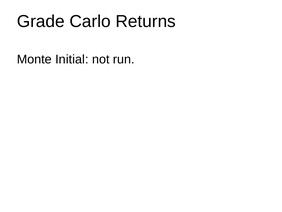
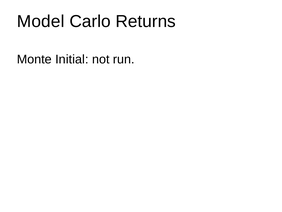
Grade: Grade -> Model
